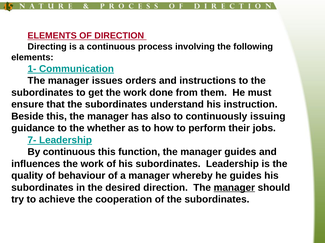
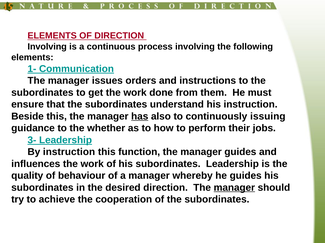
Directing at (47, 47): Directing -> Involving
has underline: none -> present
7-: 7- -> 3-
By continuous: continuous -> instruction
